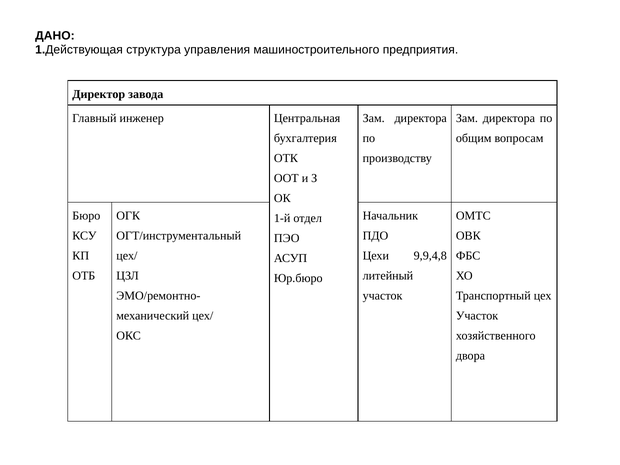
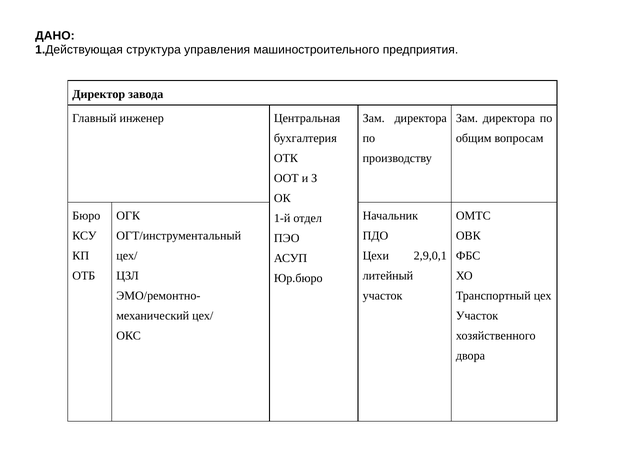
9,9,4,8: 9,9,4,8 -> 2,9,0,1
